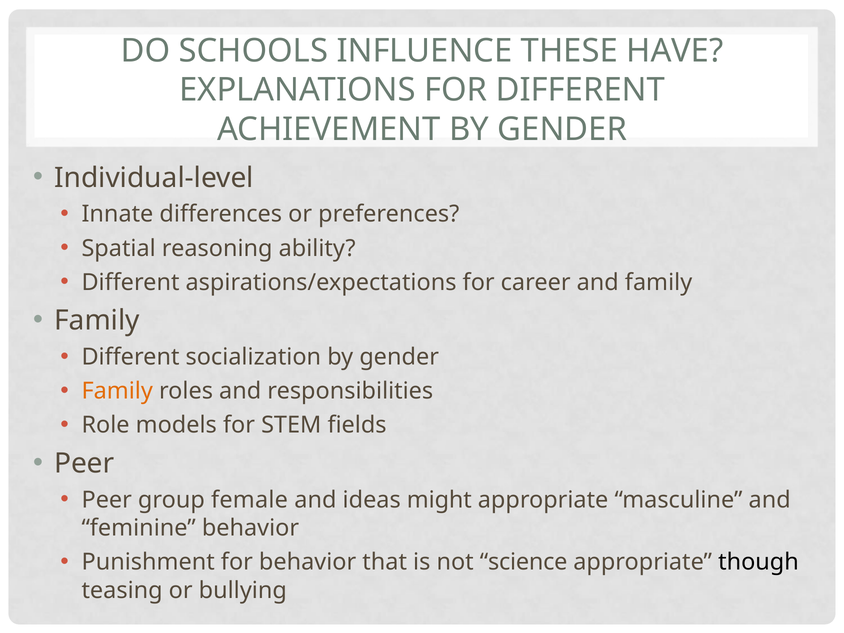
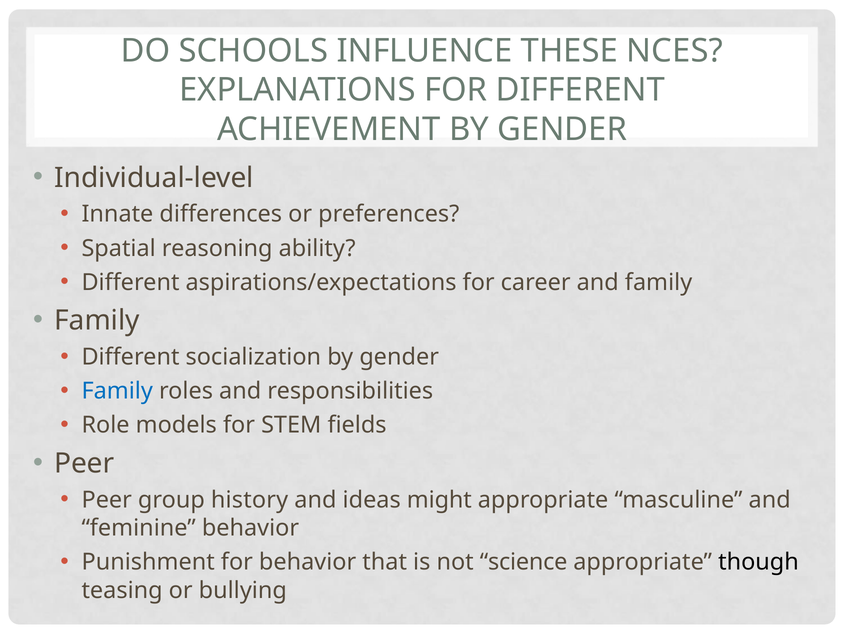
HAVE: HAVE -> NCES
Family at (117, 391) colour: orange -> blue
female: female -> history
